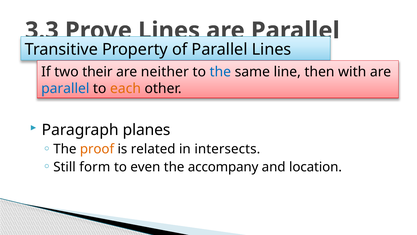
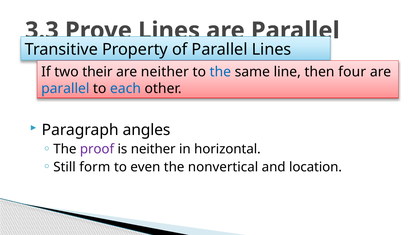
with: with -> four
each colour: orange -> blue
planes: planes -> angles
proof colour: orange -> purple
is related: related -> neither
intersects: intersects -> horizontal
accompany: accompany -> nonvertical
